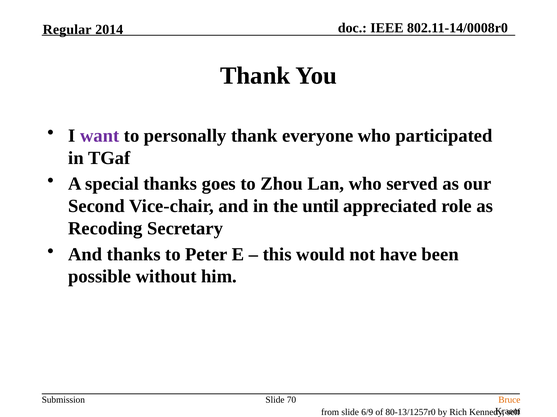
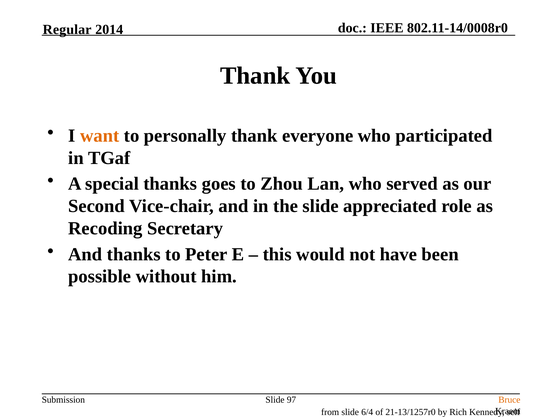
want colour: purple -> orange
the until: until -> slide
70: 70 -> 97
6/9: 6/9 -> 6/4
80-13/1257r0: 80-13/1257r0 -> 21-13/1257r0
